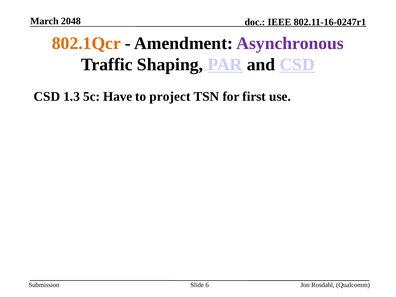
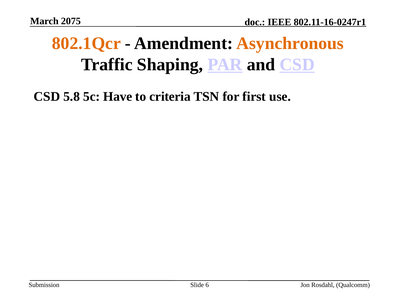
2048: 2048 -> 2075
Asynchronous colour: purple -> orange
1.3: 1.3 -> 5.8
project: project -> criteria
